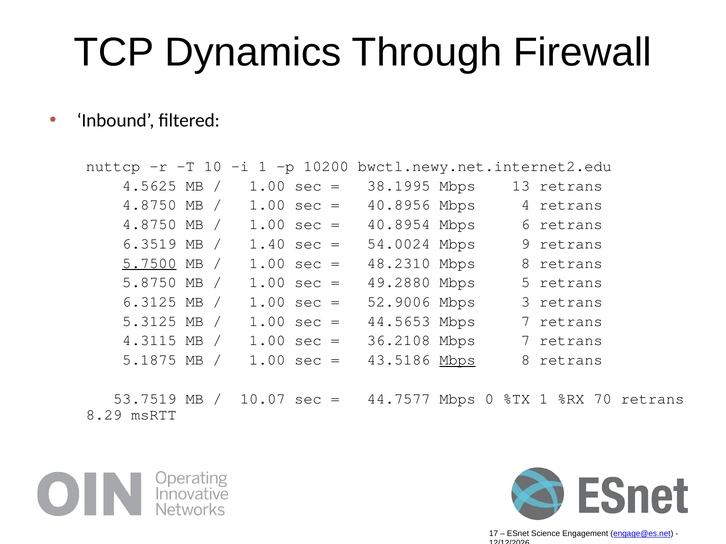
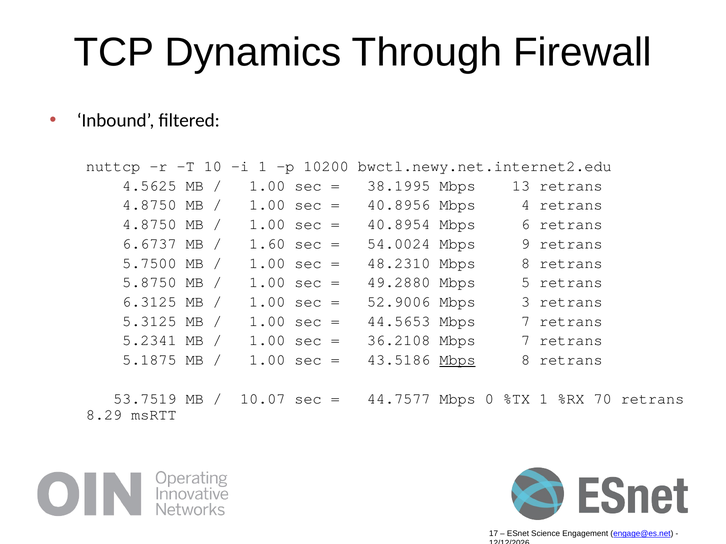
6.3519: 6.3519 -> 6.6737
1.40: 1.40 -> 1.60
5.7500 underline: present -> none
4.3115: 4.3115 -> 5.2341
